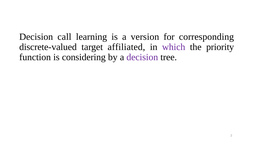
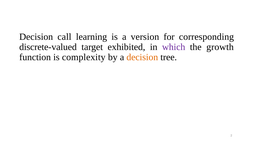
affiliated: affiliated -> exhibited
priority: priority -> growth
considering: considering -> complexity
decision at (142, 57) colour: purple -> orange
